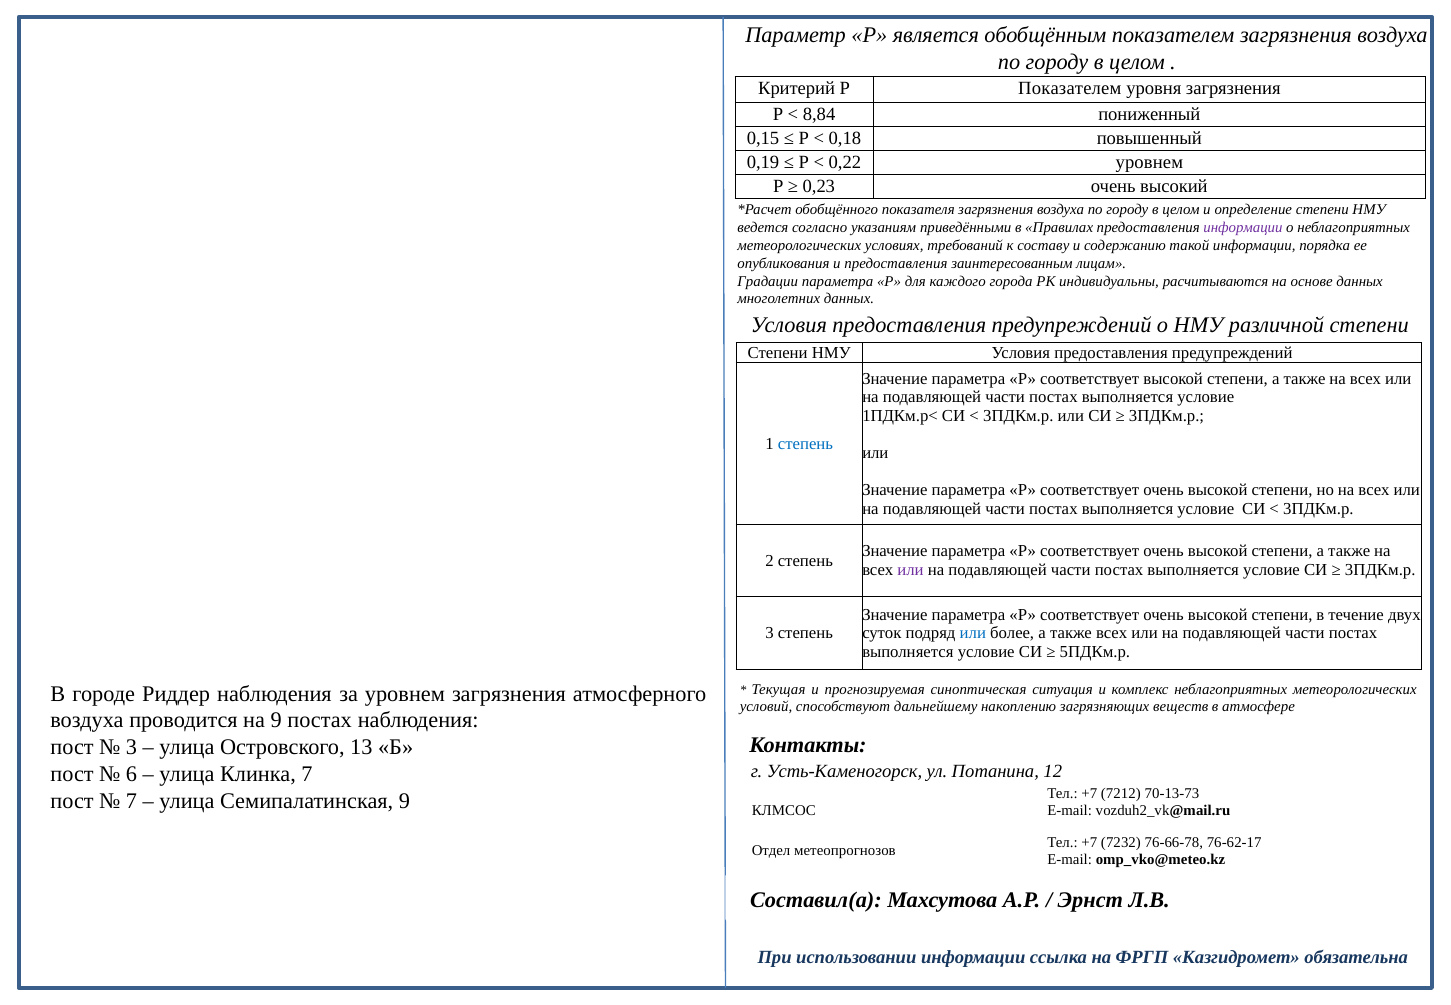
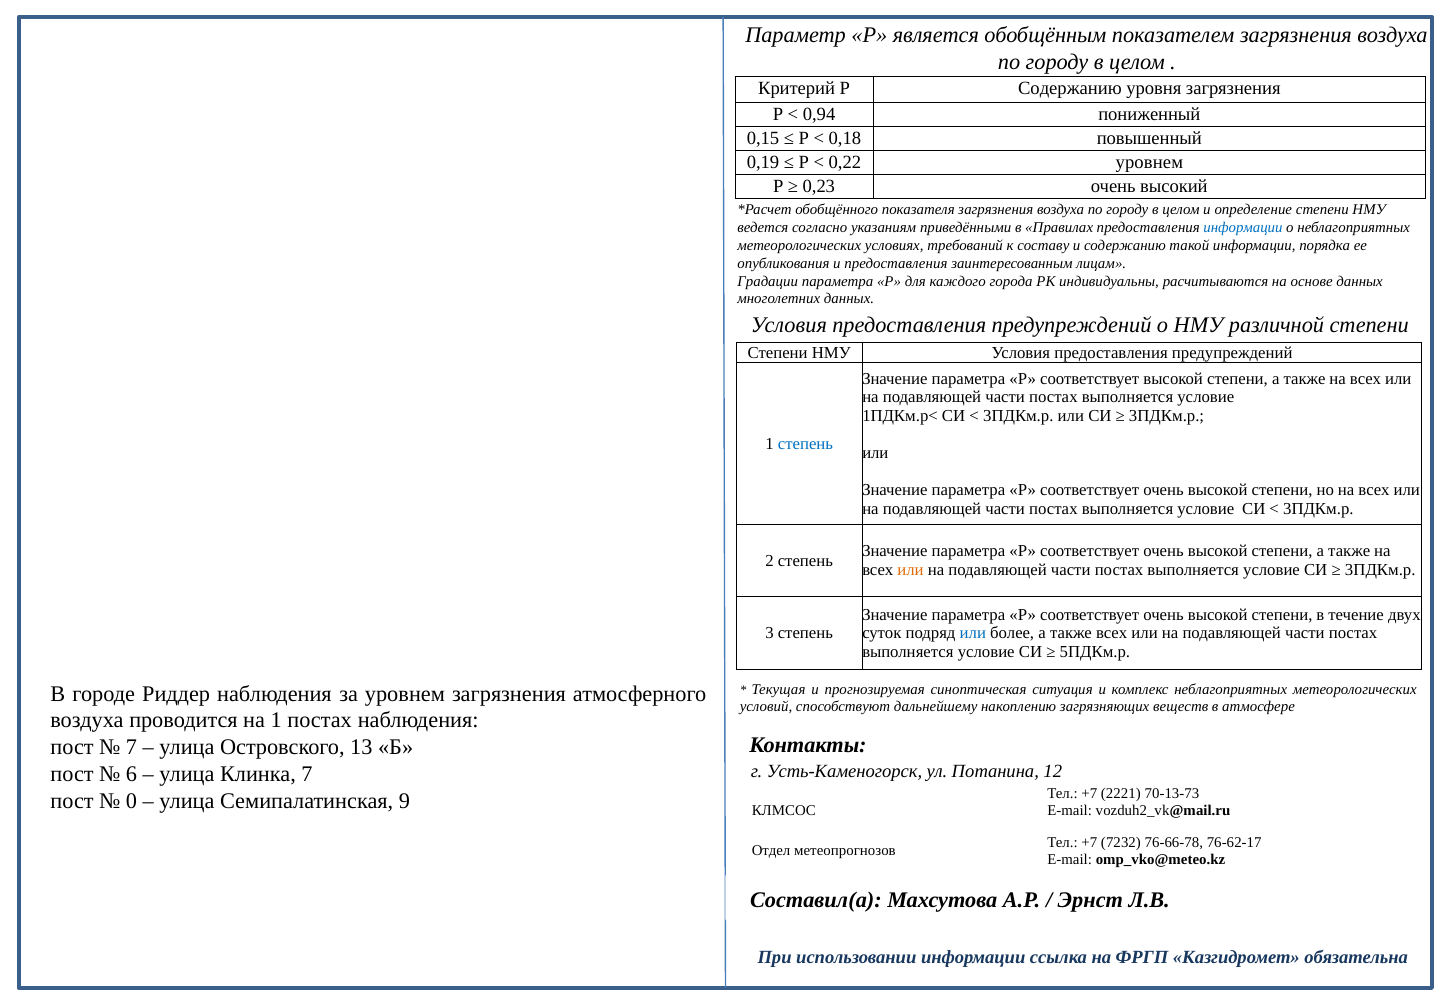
Р Показателем: Показателем -> Содержанию
8,84: 8,84 -> 0,94
информации at (1243, 228) colour: purple -> blue
или at (911, 570) colour: purple -> orange
на 9: 9 -> 1
3 at (132, 747): 3 -> 7
7212: 7212 -> 2221
7 at (132, 801): 7 -> 0
